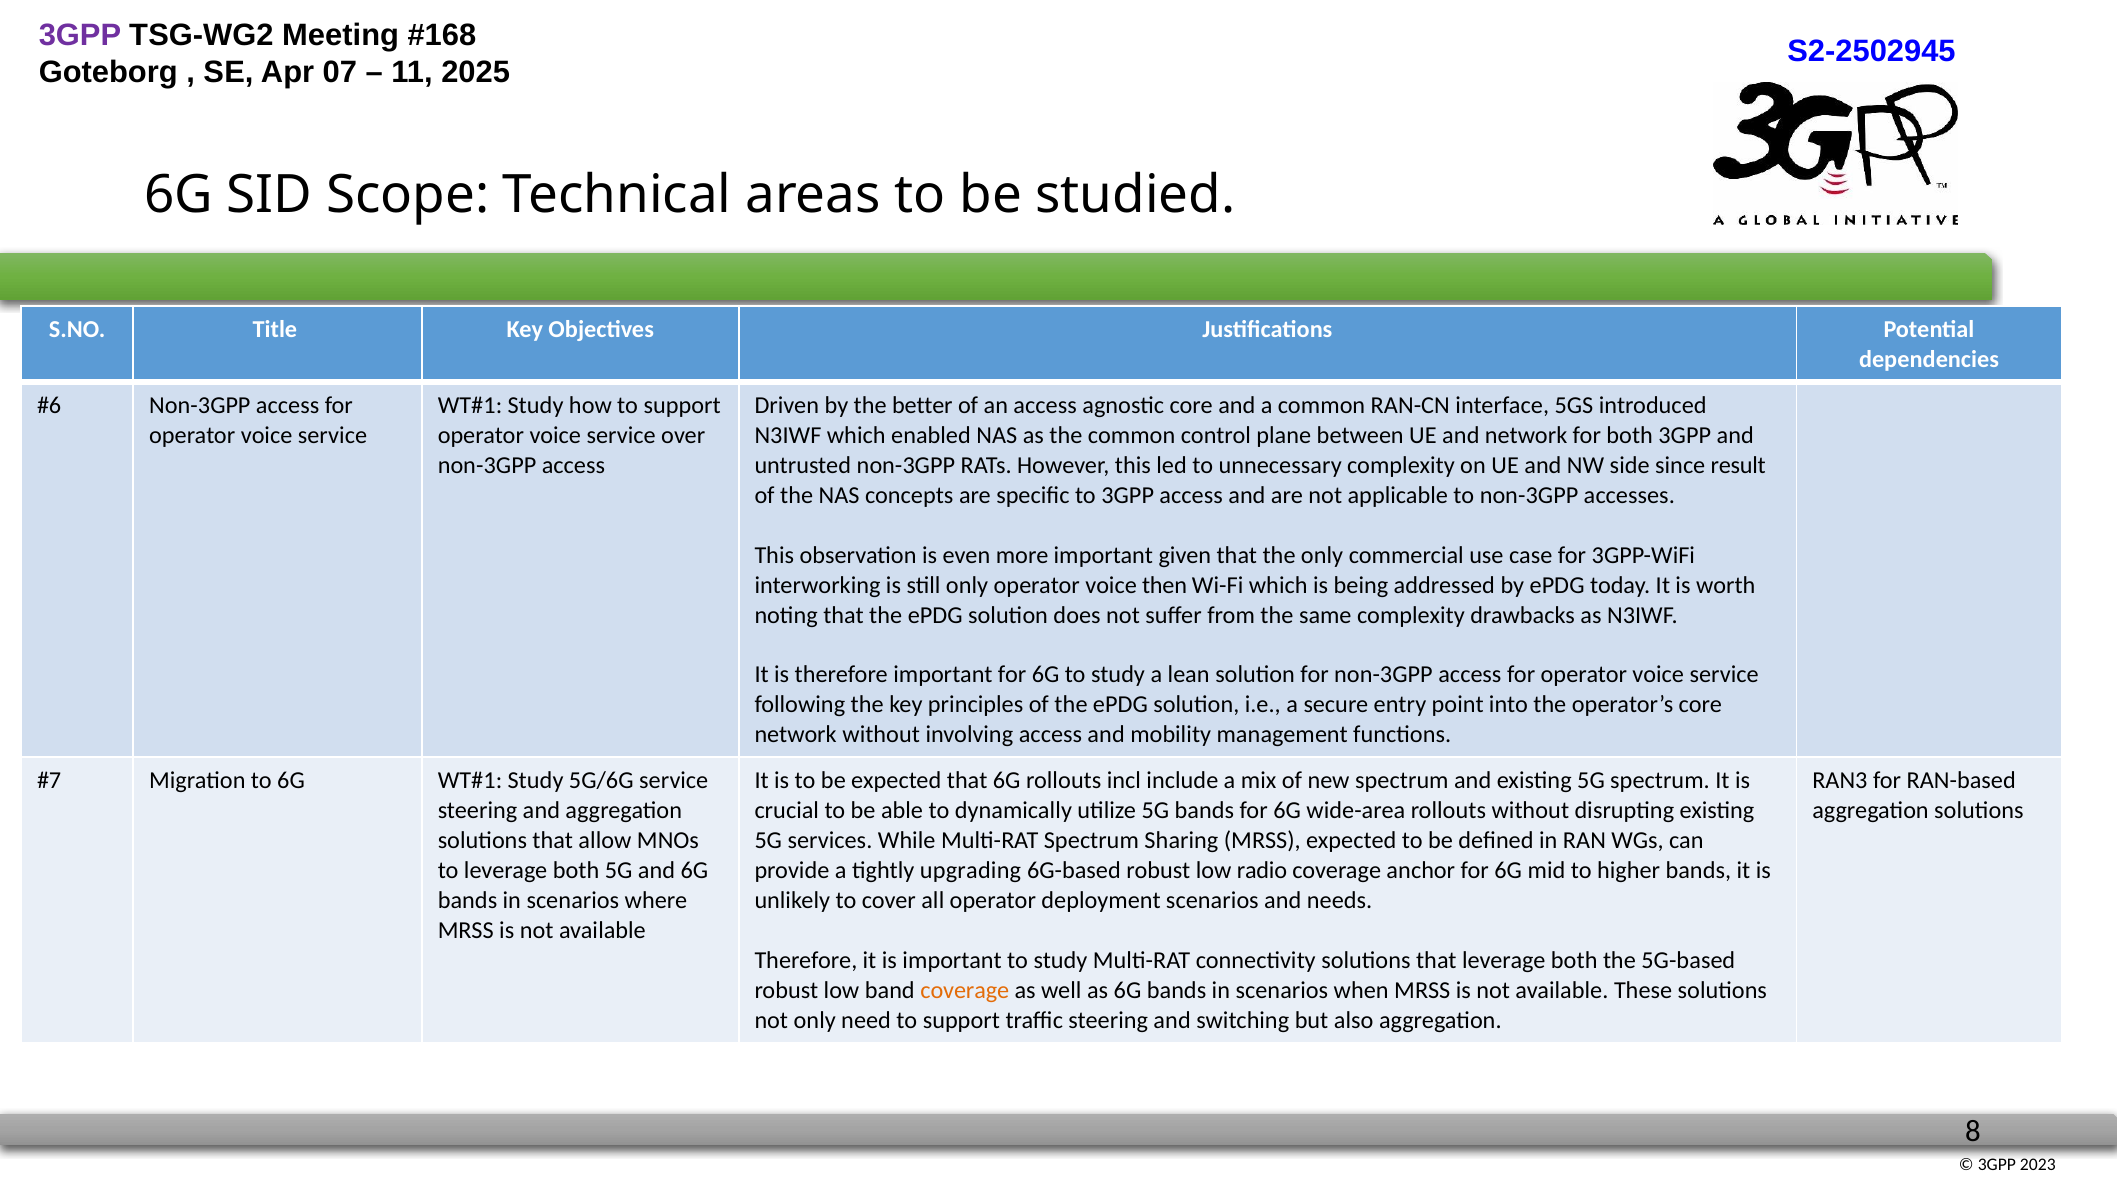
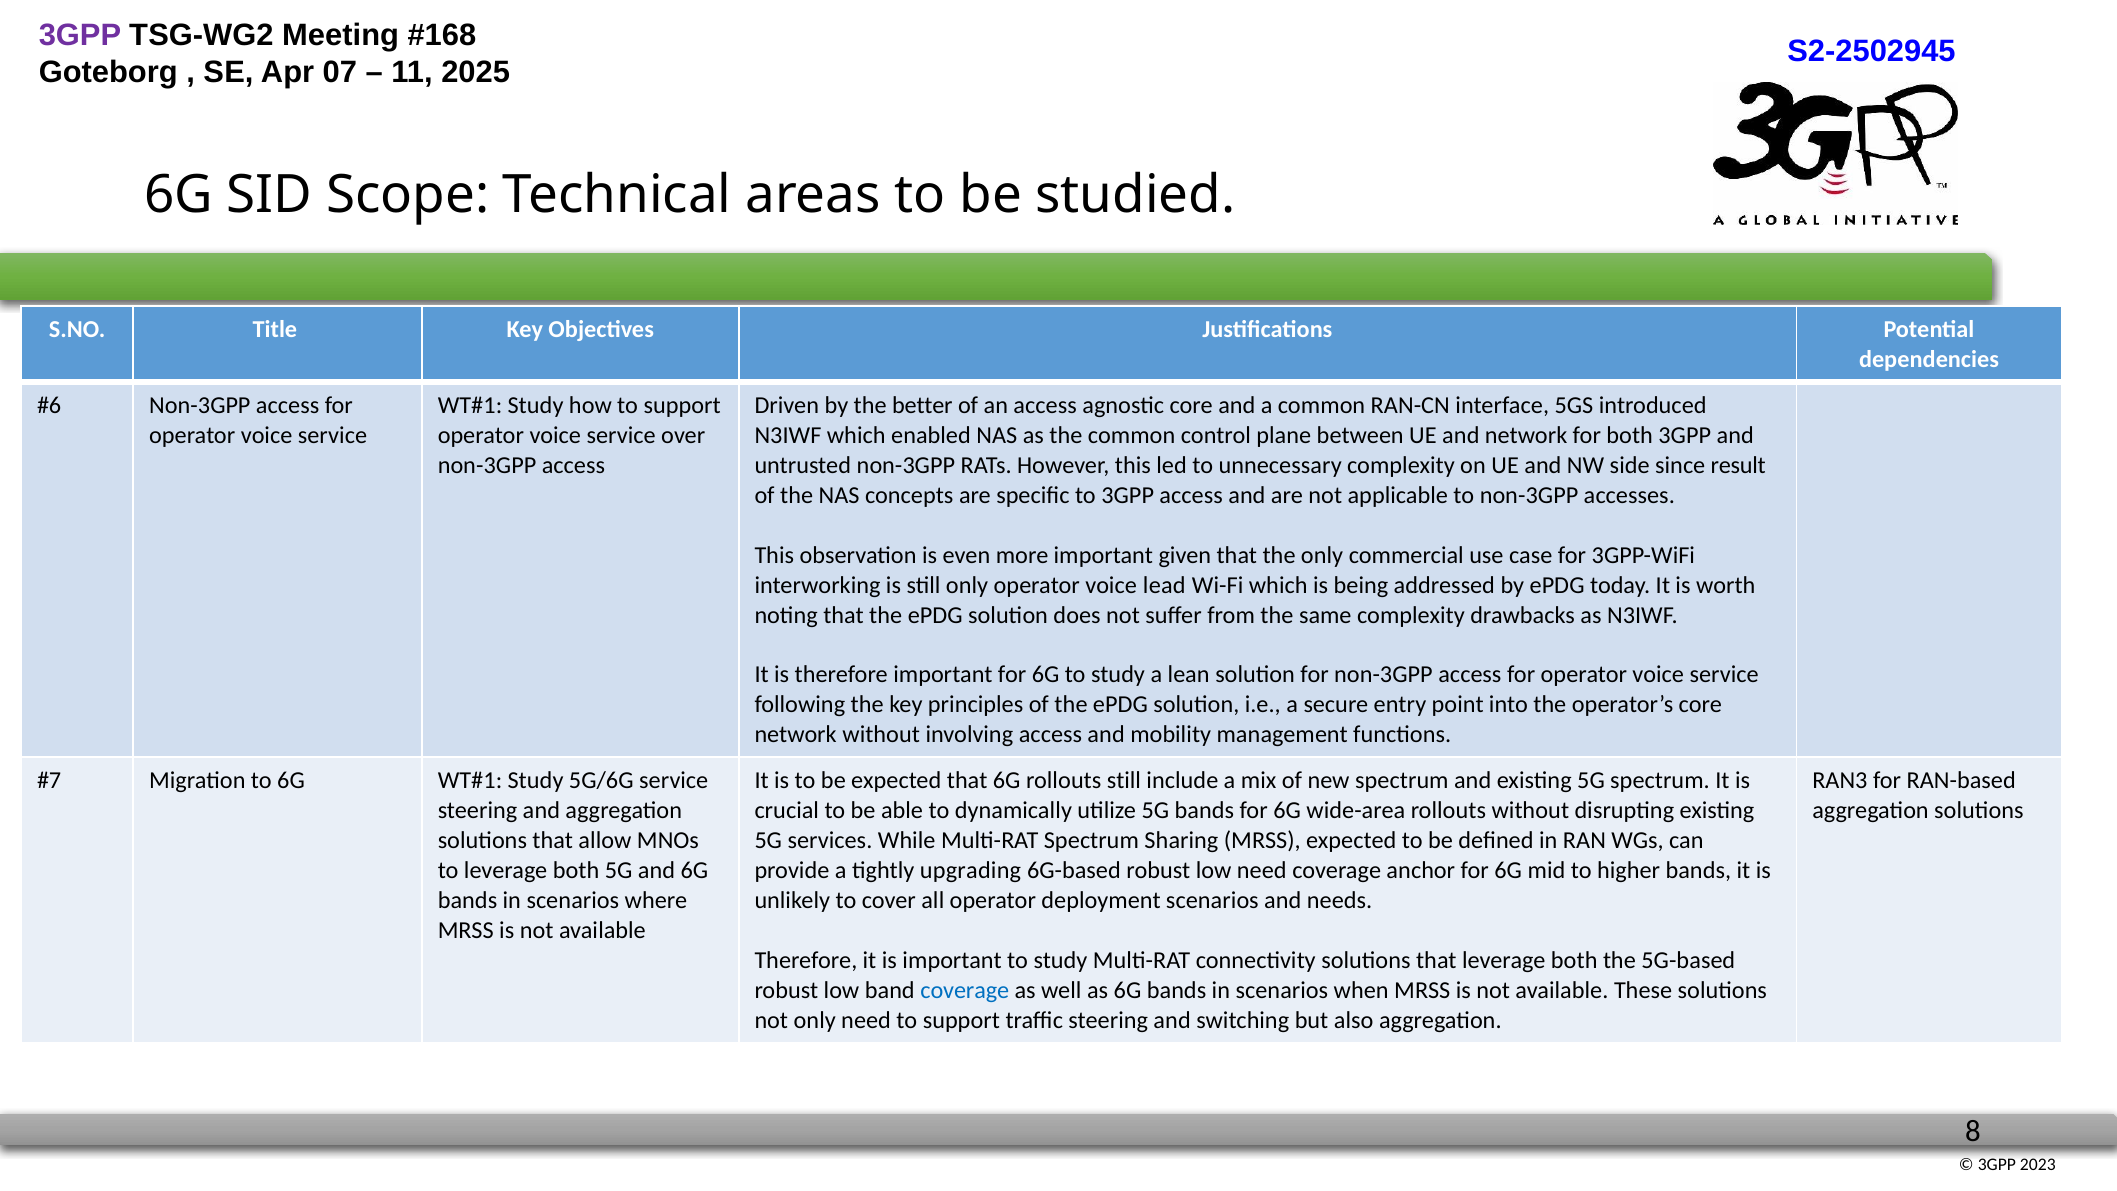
then: then -> lead
rollouts incl: incl -> still
low radio: radio -> need
coverage at (965, 990) colour: orange -> blue
